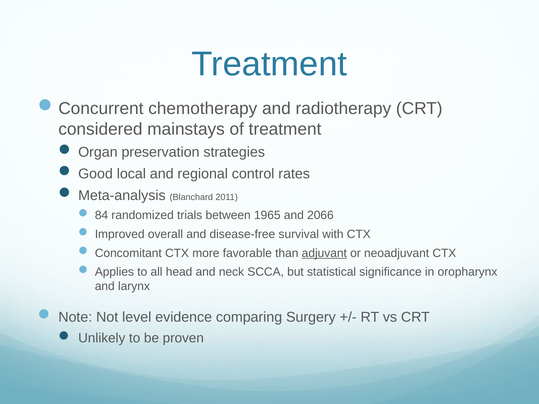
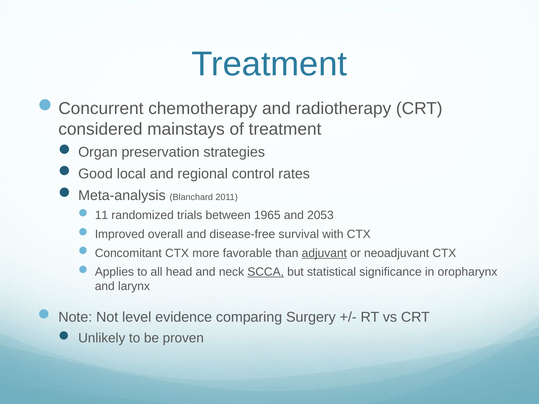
84: 84 -> 11
2066: 2066 -> 2053
SCCA underline: none -> present
